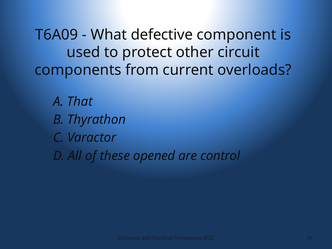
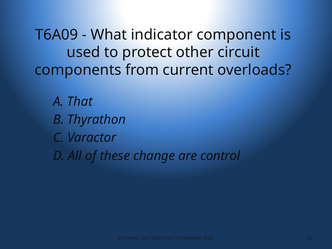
defective: defective -> indicator
opened: opened -> change
